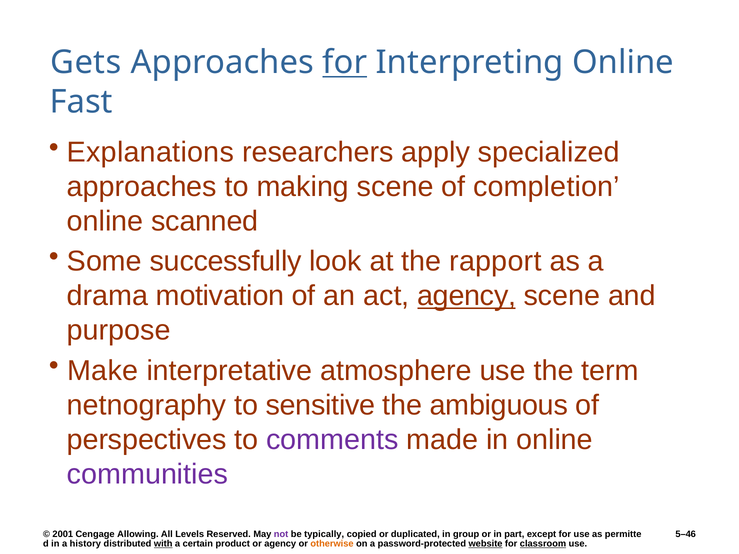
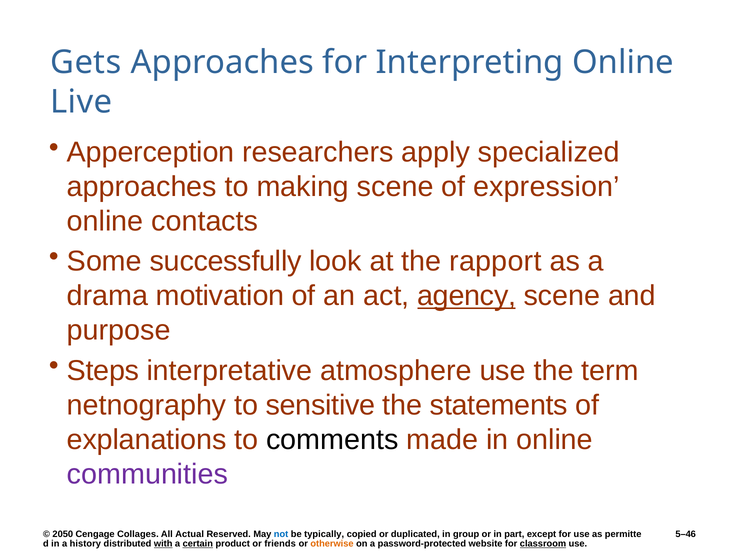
for at (345, 63) underline: present -> none
Fast: Fast -> Live
Explanations: Explanations -> Apperception
completion: completion -> expression
scanned: scanned -> contacts
Make: Make -> Steps
ambiguous: ambiguous -> statements
perspectives: perspectives -> explanations
comments colour: purple -> black
2001: 2001 -> 2050
Allowing: Allowing -> Collages
Levels: Levels -> Actual
not colour: purple -> blue
certain underline: none -> present
or agency: agency -> friends
website underline: present -> none
